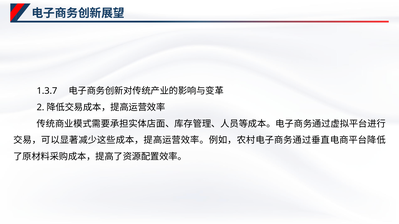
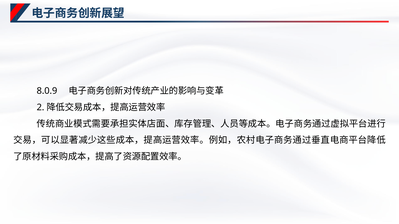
1.3.7: 1.3.7 -> 8.0.9
